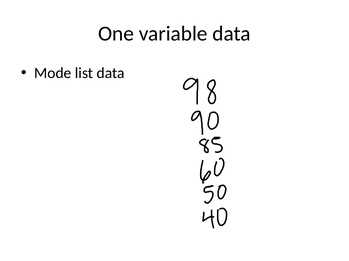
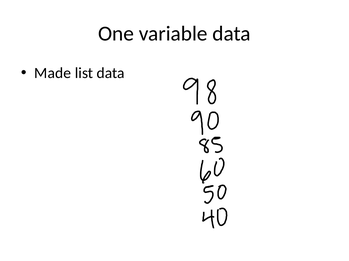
Mode: Mode -> Made
